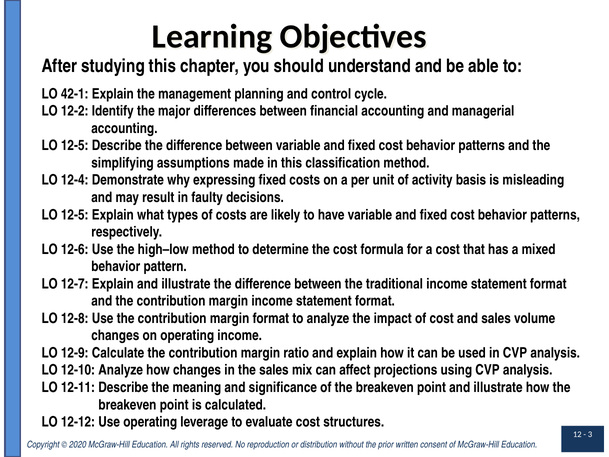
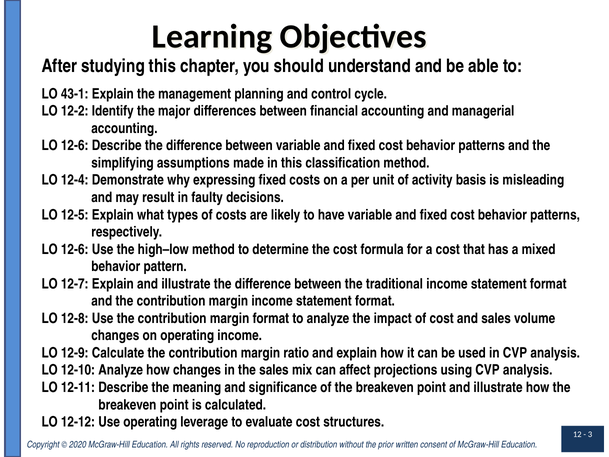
42-1: 42-1 -> 43-1
12-5 at (75, 146): 12-5 -> 12-6
